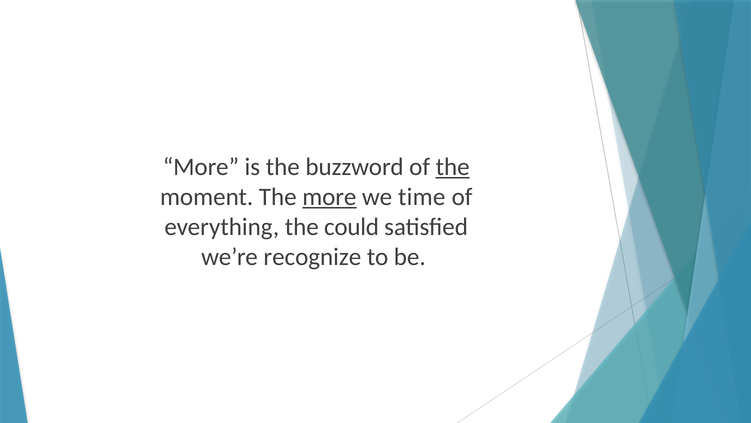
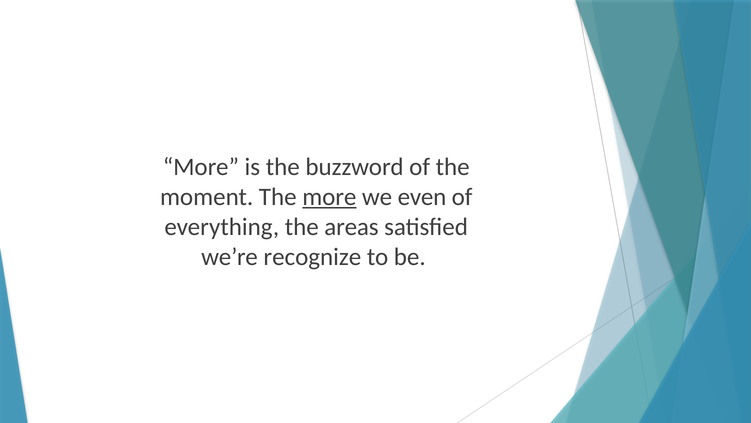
the at (453, 167) underline: present -> none
time: time -> even
could: could -> areas
